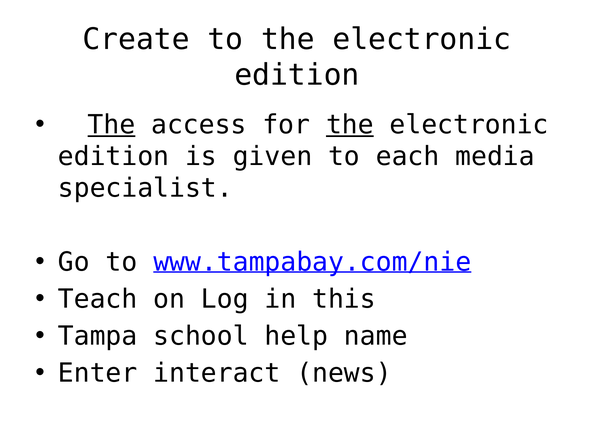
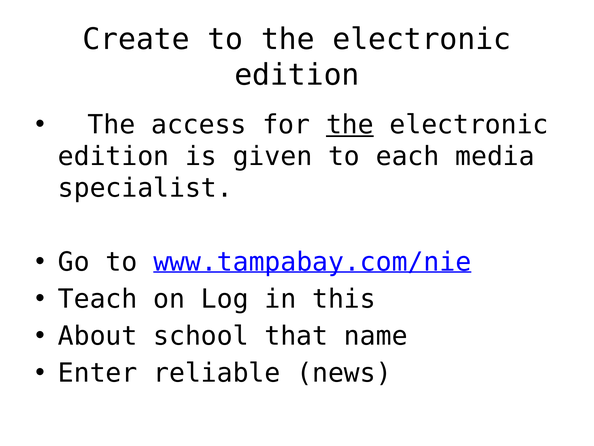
The at (111, 125) underline: present -> none
Tampa: Tampa -> About
help: help -> that
interact: interact -> reliable
